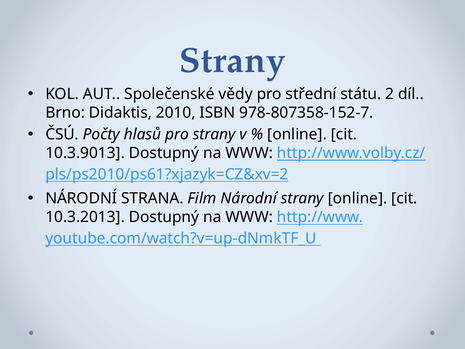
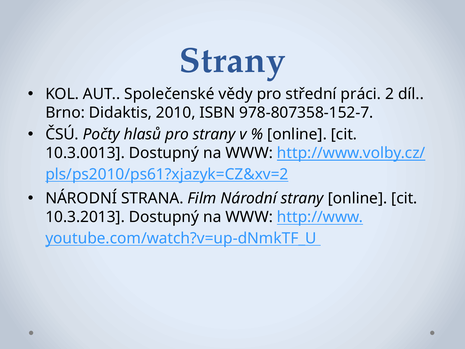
státu: státu -> práci
10.3.9013: 10.3.9013 -> 10.3.0013
